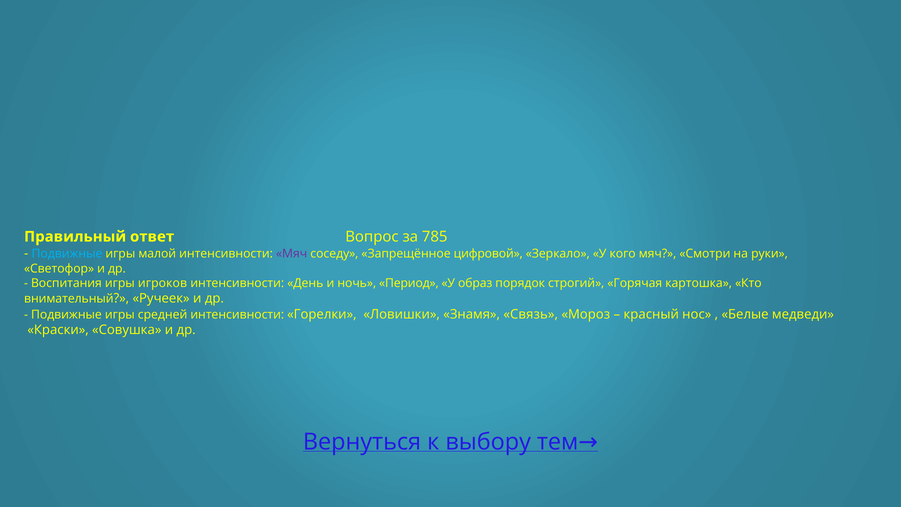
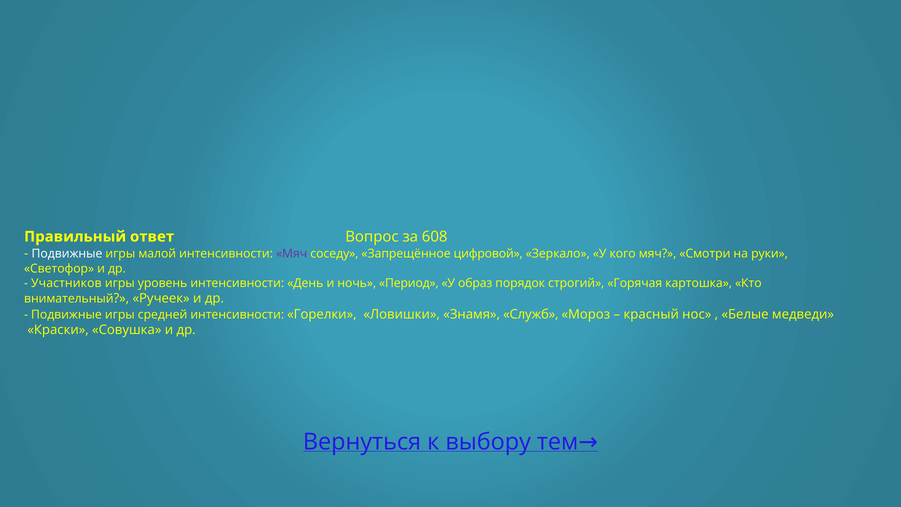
785: 785 -> 608
Подвижные at (67, 254) colour: light blue -> white
Воспитания: Воспитания -> Участников
игроков: игроков -> уровень
Связь: Связь -> Служб
